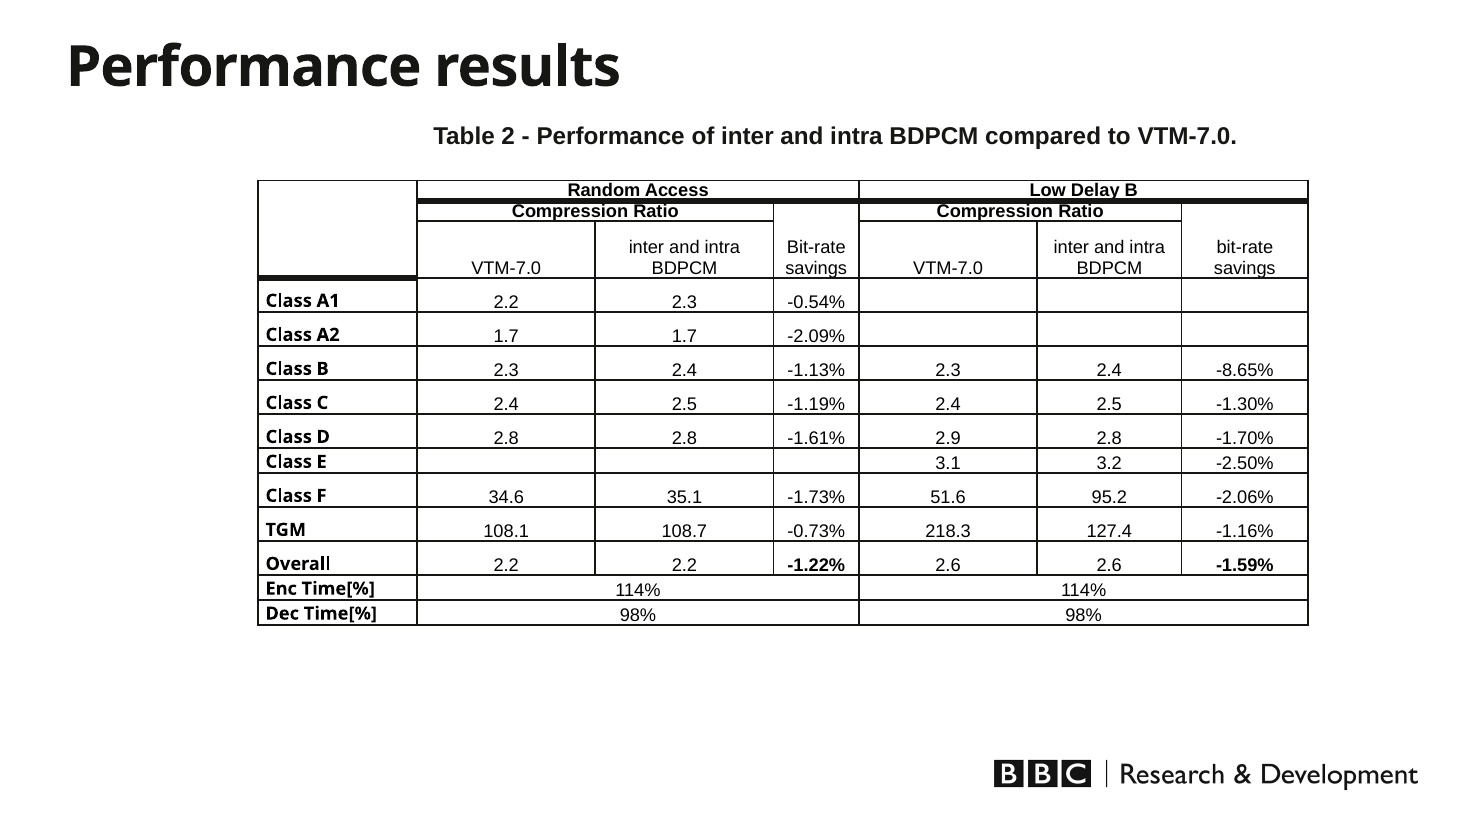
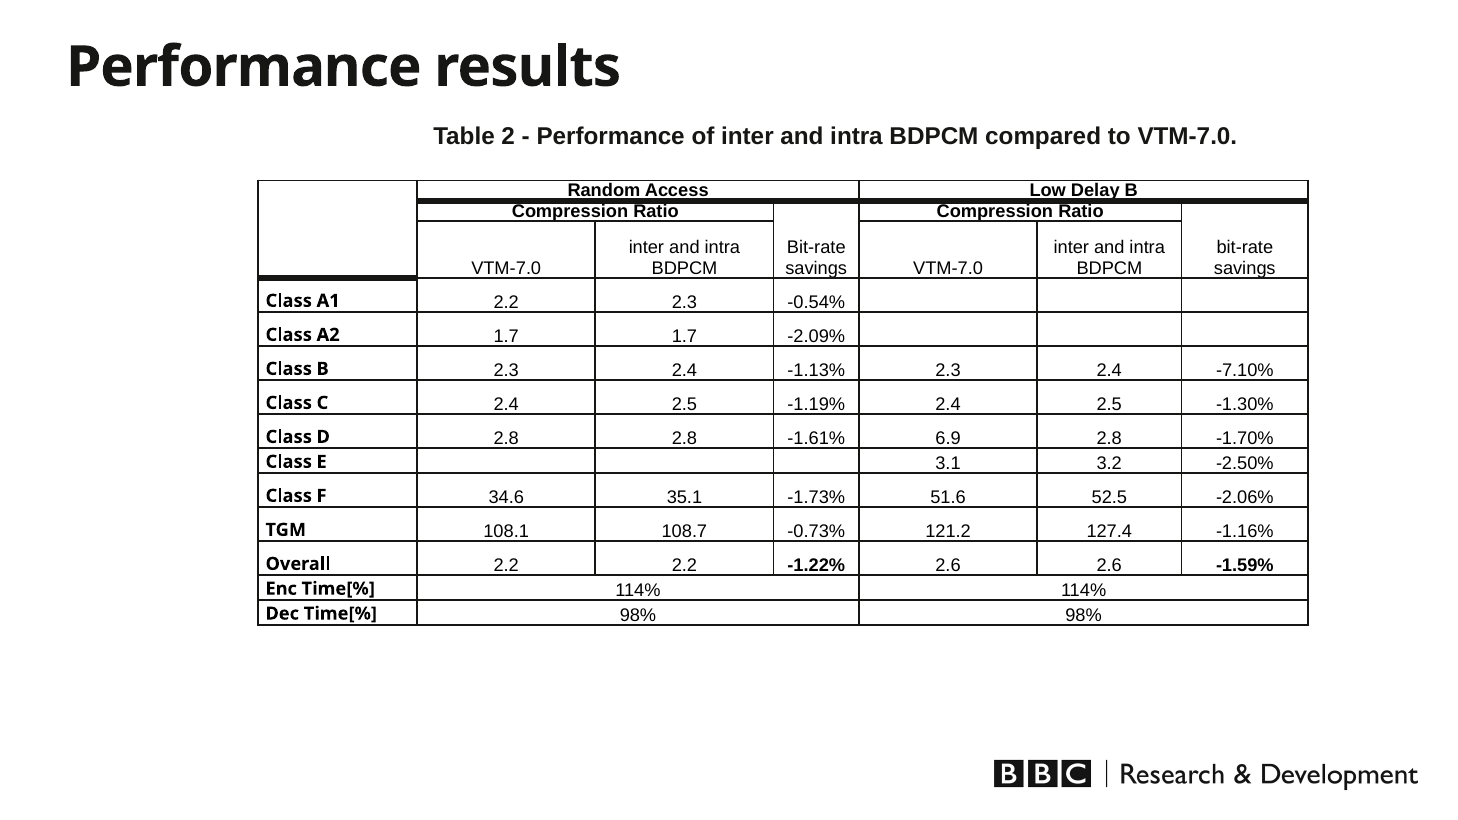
-8.65%: -8.65% -> -7.10%
2.9: 2.9 -> 6.9
95.2: 95.2 -> 52.5
218.3: 218.3 -> 121.2
